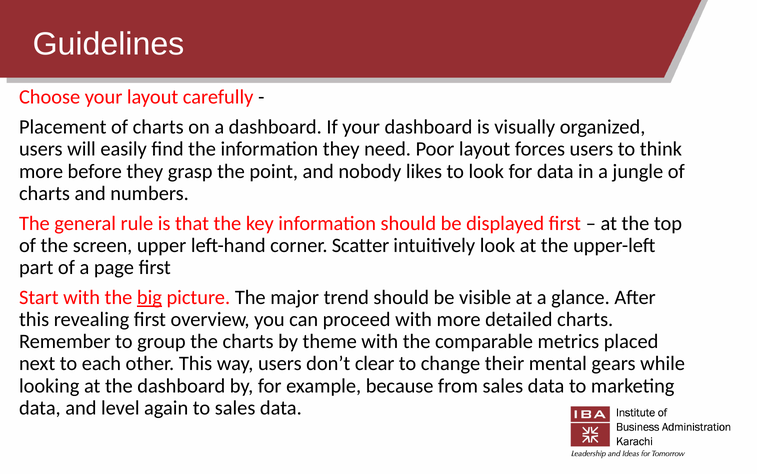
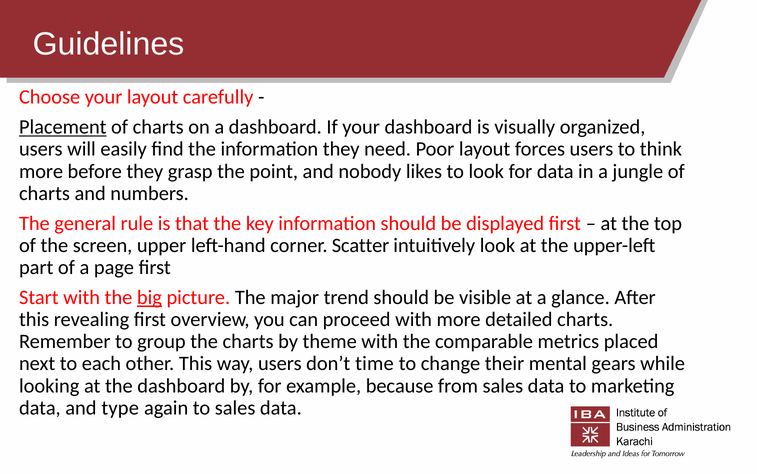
Placement underline: none -> present
clear: clear -> time
level: level -> type
